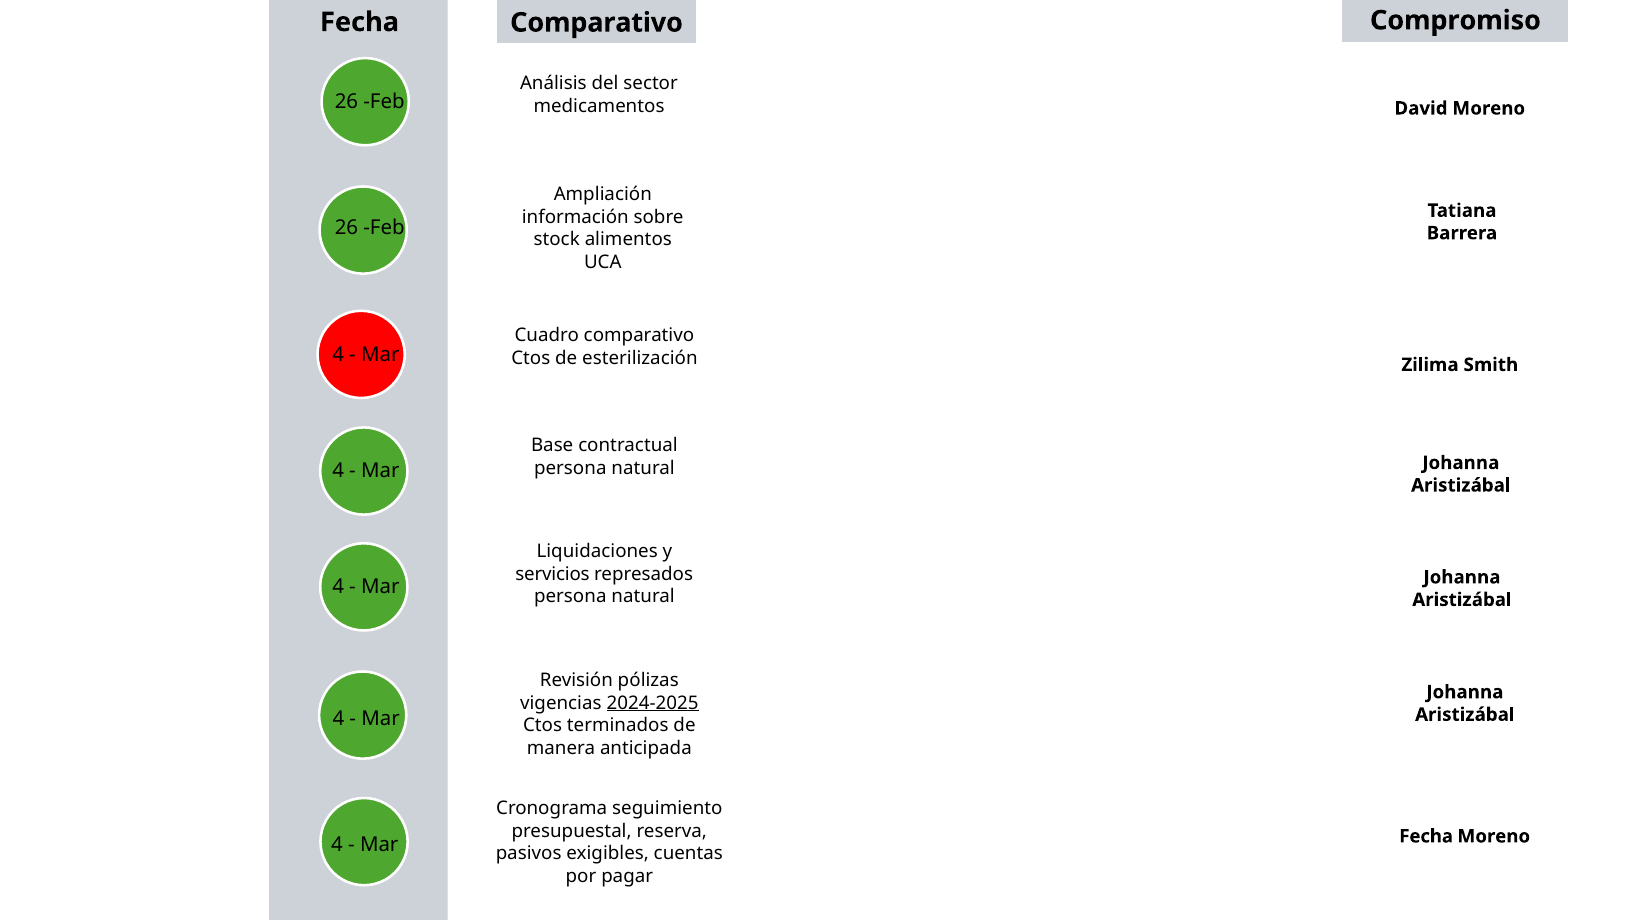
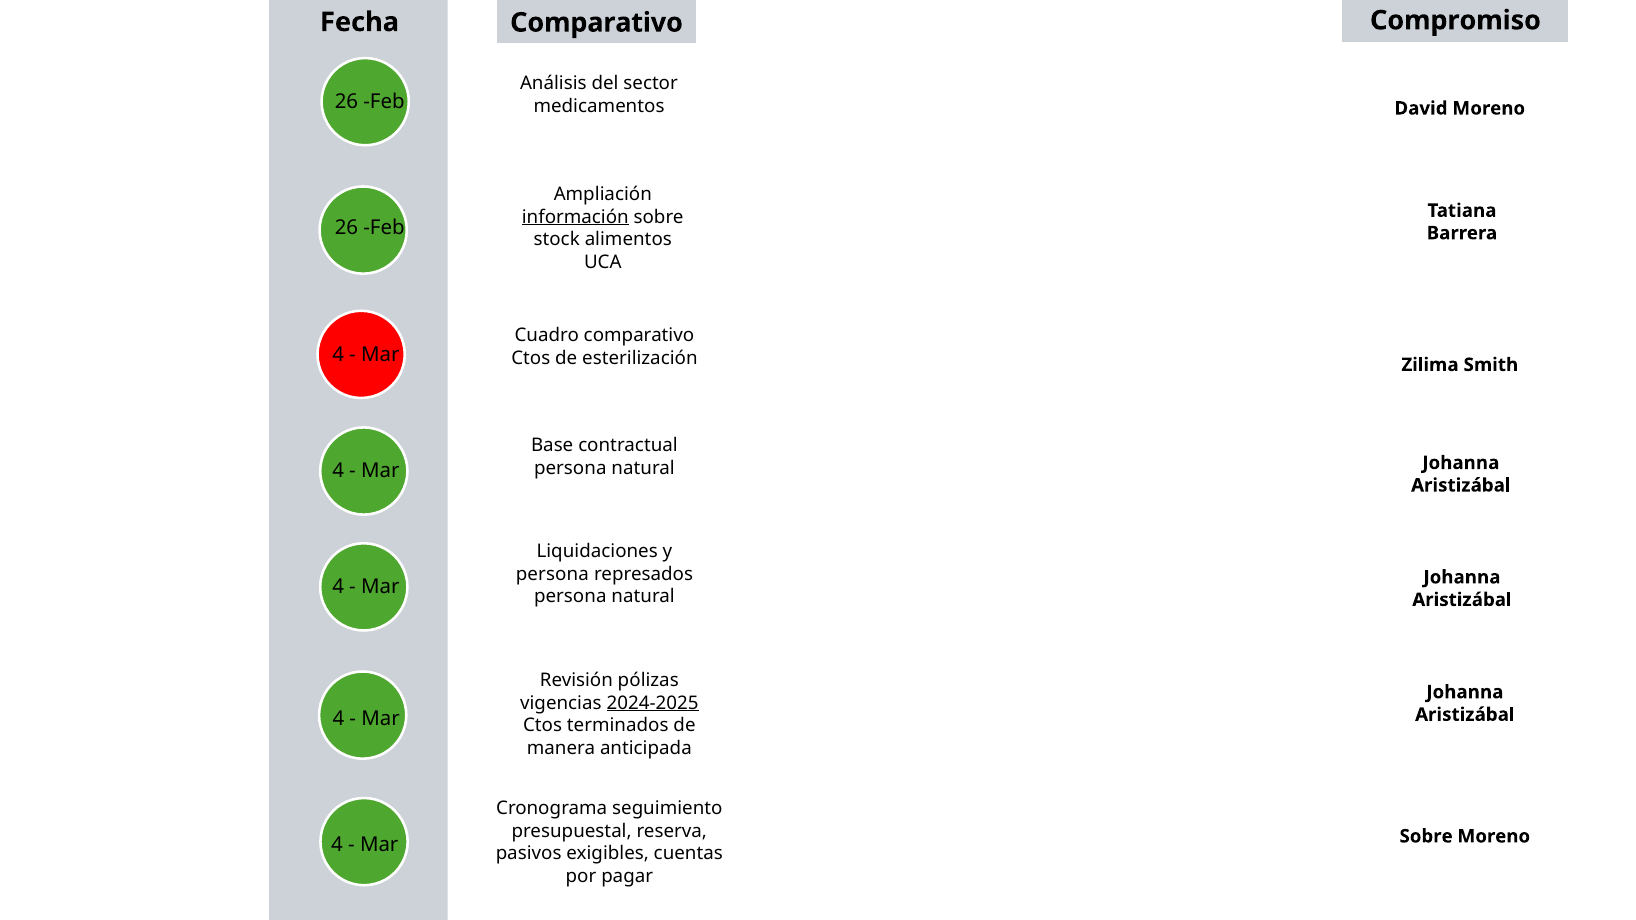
información underline: none -> present
servicios at (553, 574): servicios -> persona
Fecha at (1426, 837): Fecha -> Sobre
